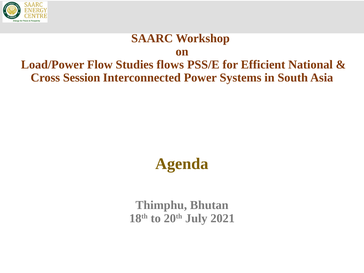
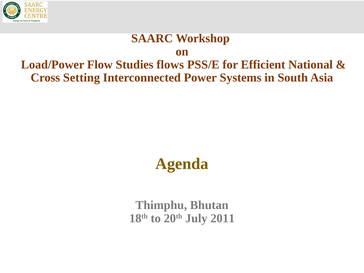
Session: Session -> Setting
2021: 2021 -> 2011
